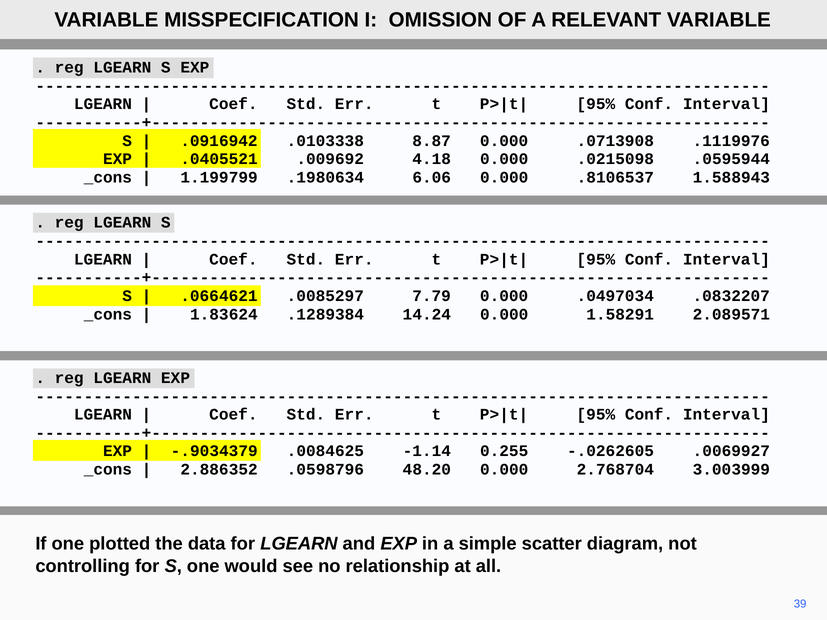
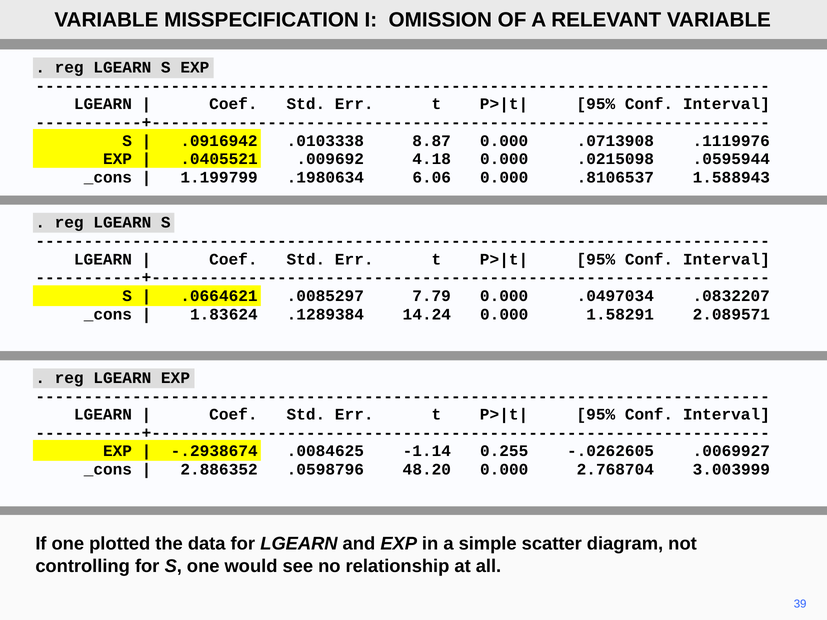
-.9034379: -.9034379 -> -.2938674
